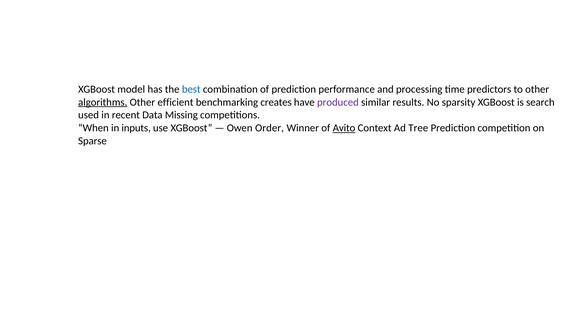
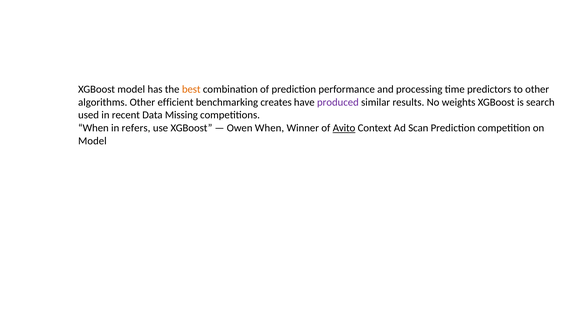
best colour: blue -> orange
algorithms underline: present -> none
sparsity: sparsity -> weights
inputs: inputs -> refers
Owen Order: Order -> When
Tree: Tree -> Scan
Sparse at (92, 141): Sparse -> Model
